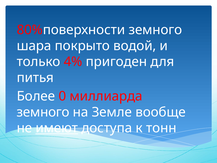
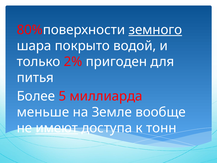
земного at (155, 30) underline: none -> present
4%: 4% -> 2%
0: 0 -> 5
земного at (43, 112): земного -> меньше
